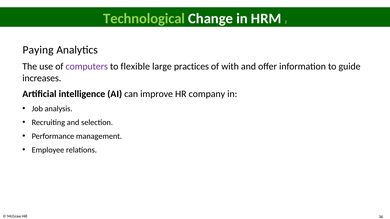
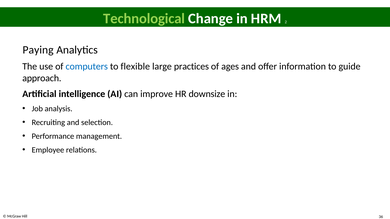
computers colour: purple -> blue
with: with -> ages
increases: increases -> approach
company: company -> downsize
